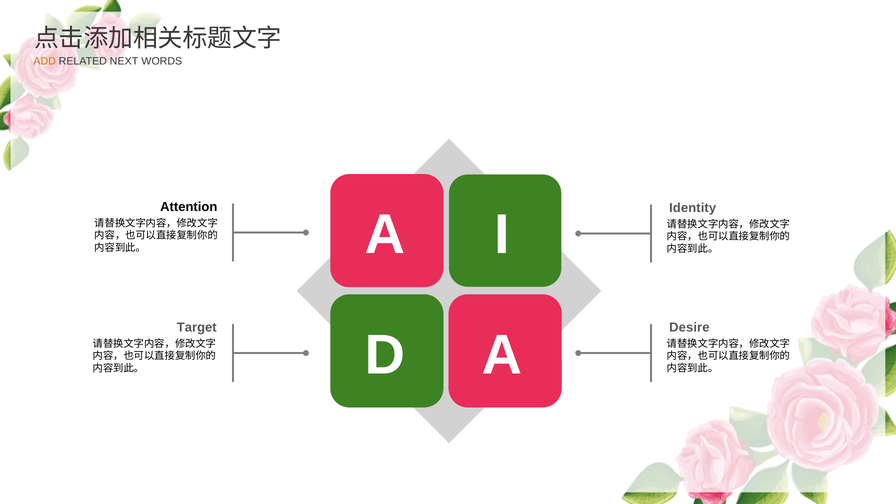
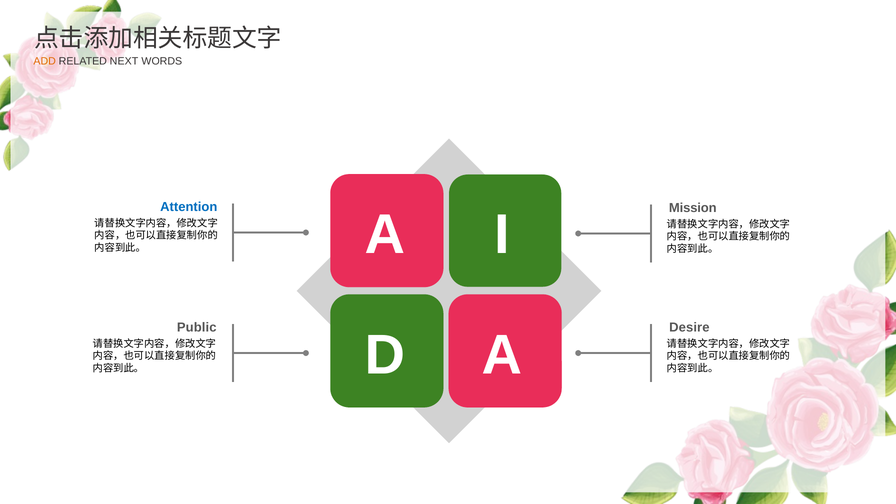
Attention colour: black -> blue
Identity: Identity -> Mission
Target: Target -> Public
